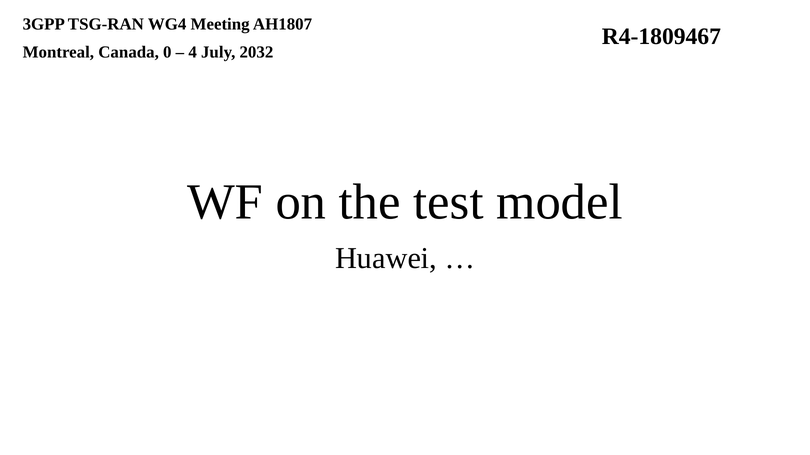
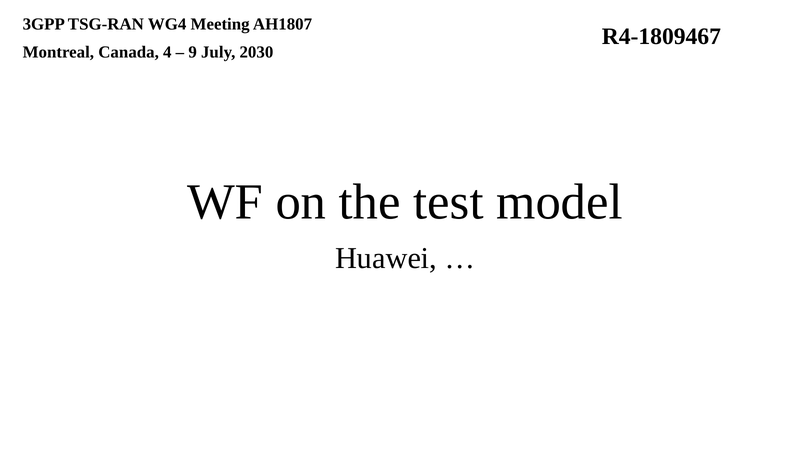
0: 0 -> 4
4: 4 -> 9
2032: 2032 -> 2030
